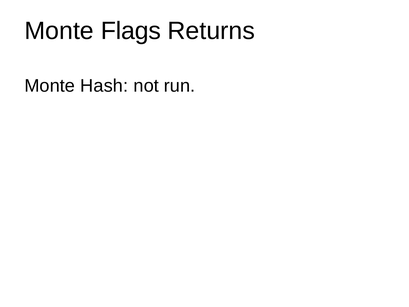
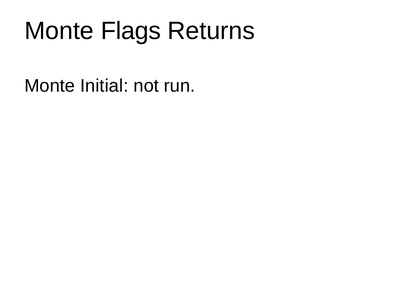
Hash: Hash -> Initial
